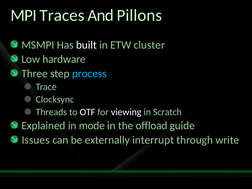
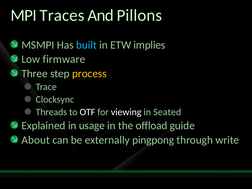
built colour: white -> light blue
cluster: cluster -> implies
hardware: hardware -> firmware
process colour: light blue -> yellow
Scratch: Scratch -> Seated
mode: mode -> usage
Issues: Issues -> About
interrupt: interrupt -> pingpong
